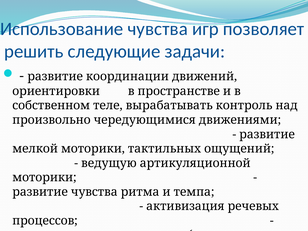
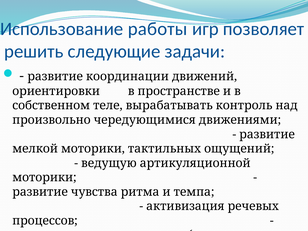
Использование чувства: чувства -> работы
